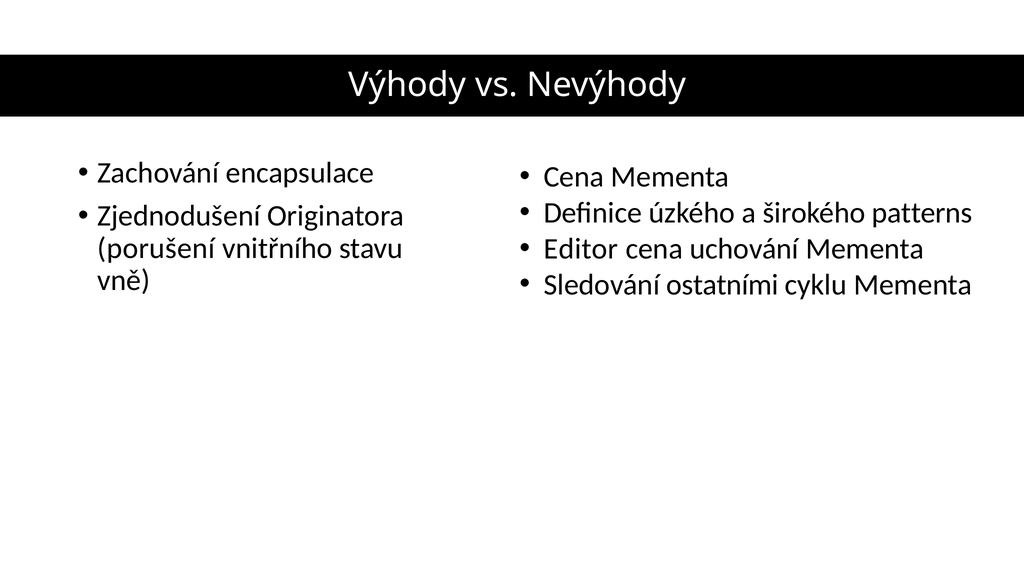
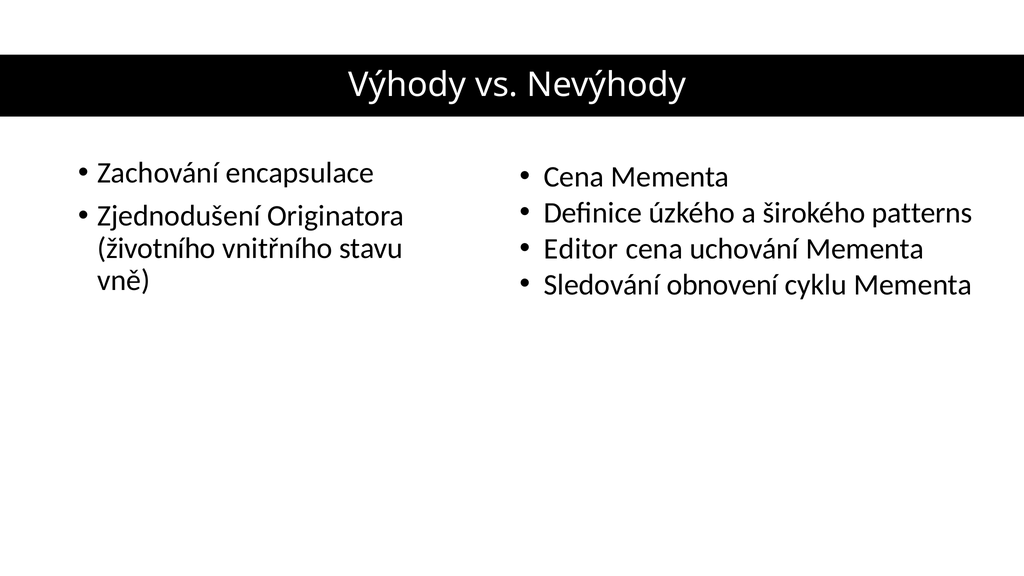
porušení: porušení -> životního
ostatními: ostatními -> obnovení
